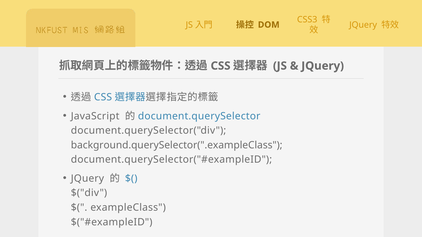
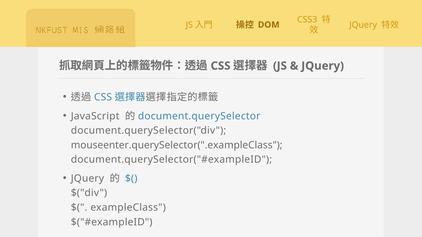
background.querySelector(".exampleClass: background.querySelector(".exampleClass -> mouseenter.querySelector(".exampleClass
